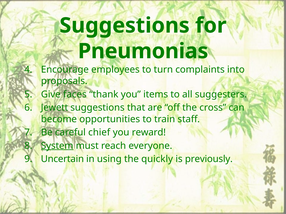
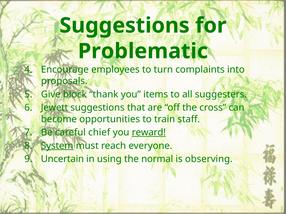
Pneumonias: Pneumonias -> Problematic
faces: faces -> block
reward underline: none -> present
quickly: quickly -> normal
previously: previously -> observing
